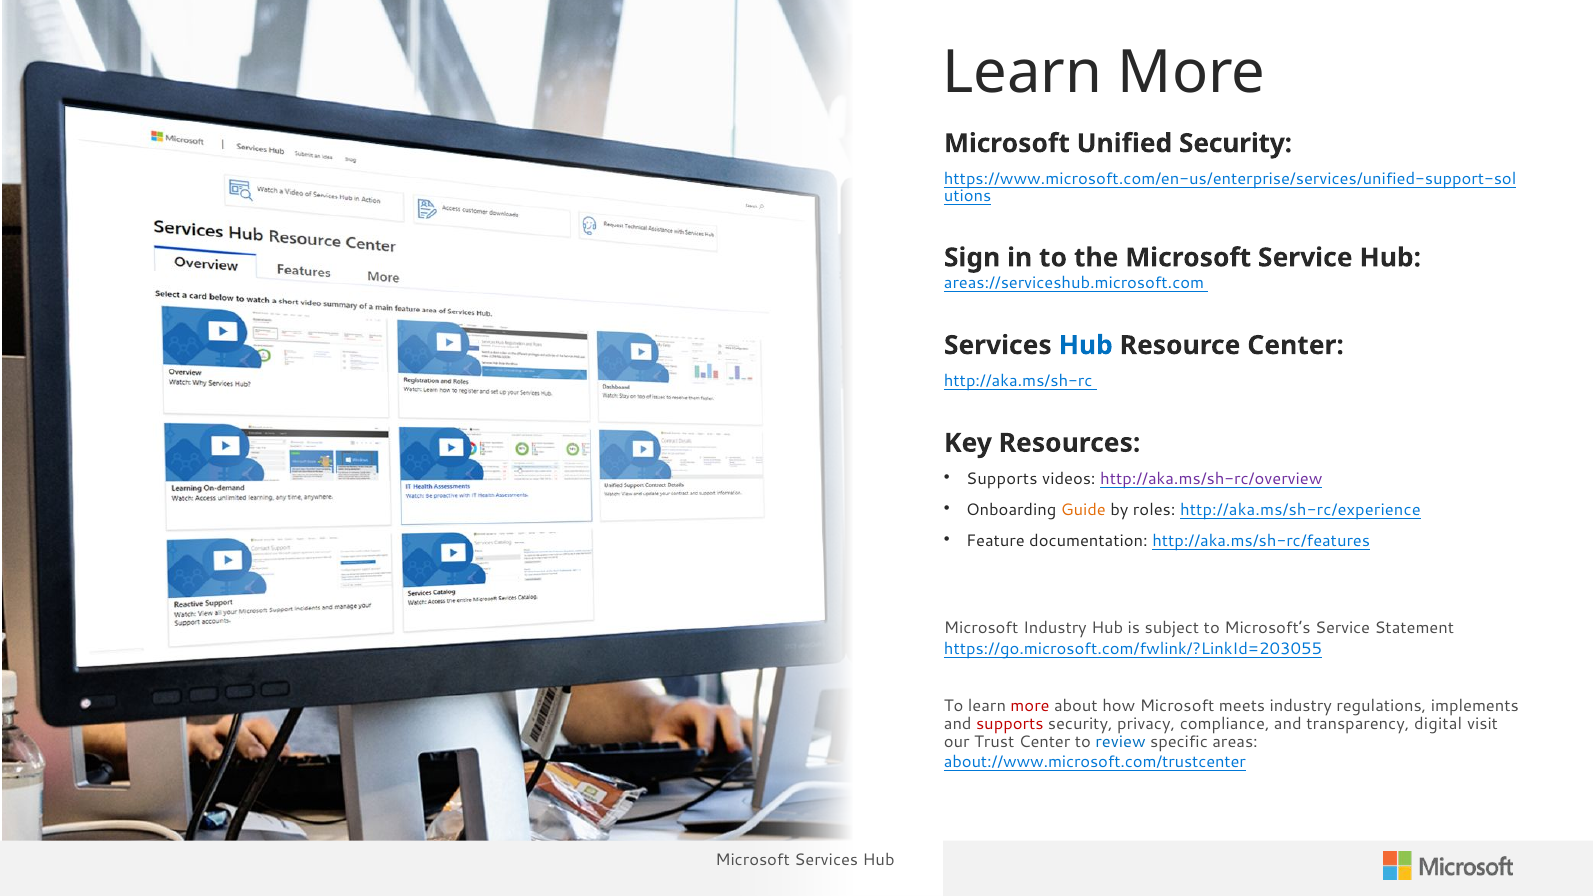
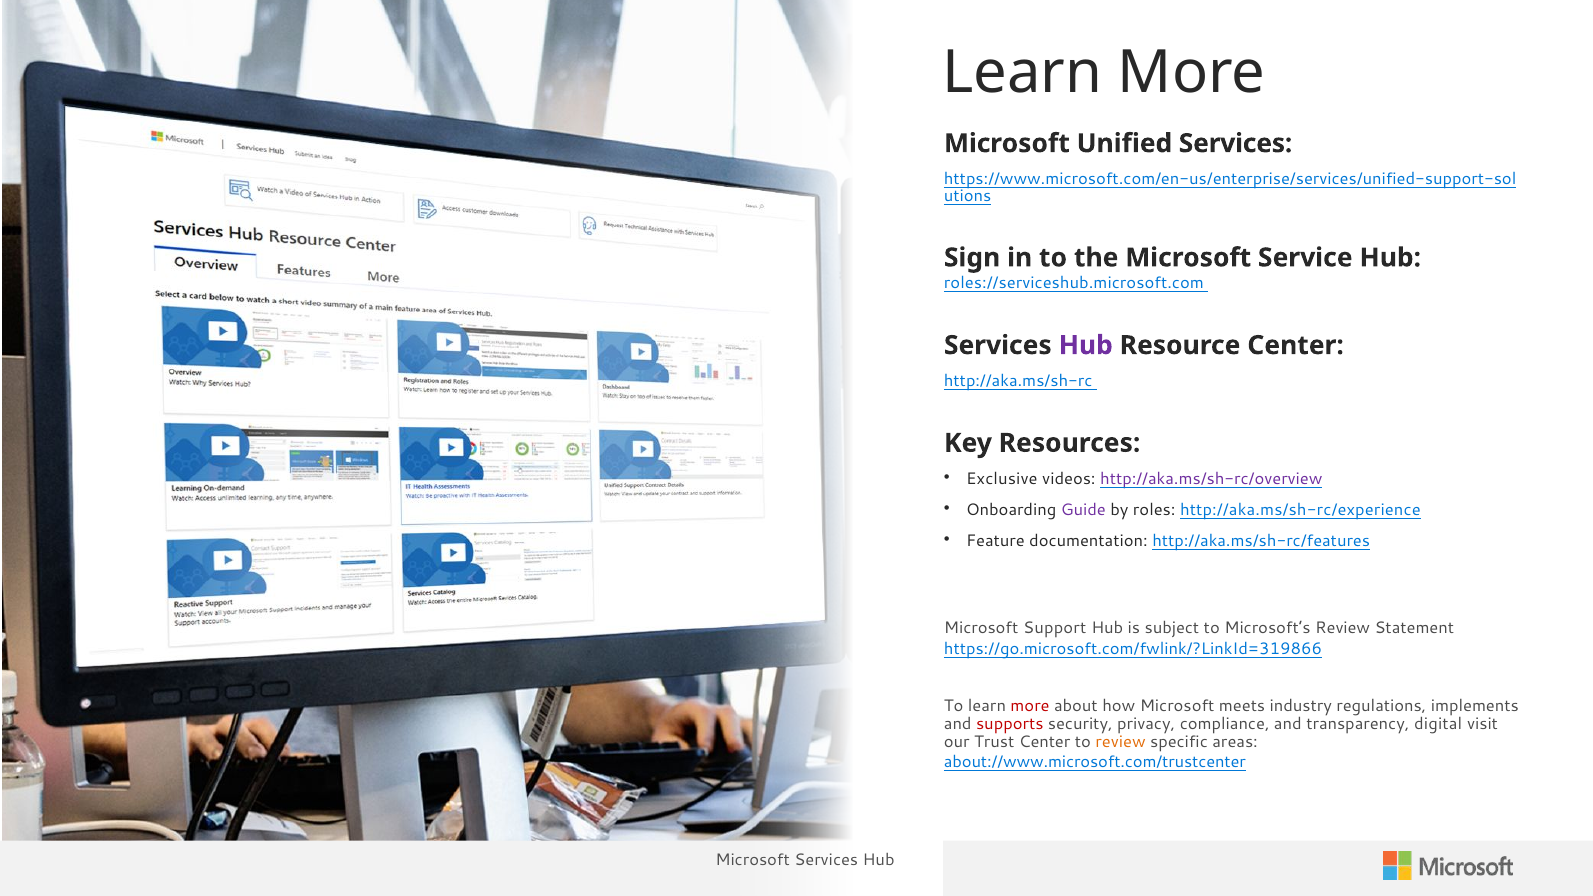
Unified Security: Security -> Services
areas://serviceshub.microsoft.com: areas://serviceshub.microsoft.com -> roles://serviceshub.microsoft.com
Hub at (1086, 345) colour: blue -> purple
Supports at (1002, 479): Supports -> Exclusive
Guide colour: orange -> purple
Microsoft Industry: Industry -> Support
Microsoft’s Service: Service -> Review
https://go.microsoft.com/fwlink/?LinkId=203055: https://go.microsoft.com/fwlink/?LinkId=203055 -> https://go.microsoft.com/fwlink/?LinkId=319866
review at (1121, 742) colour: blue -> orange
